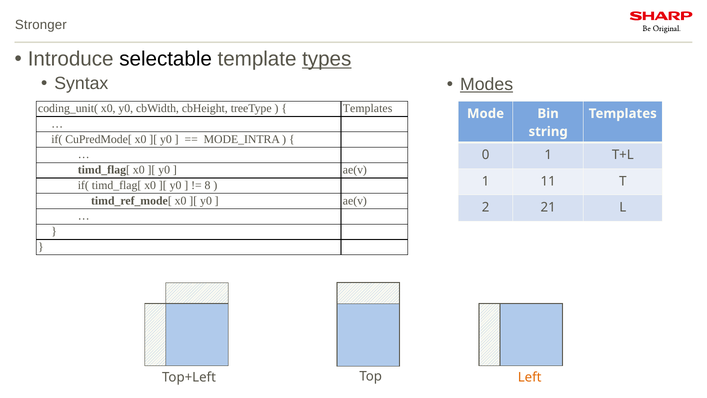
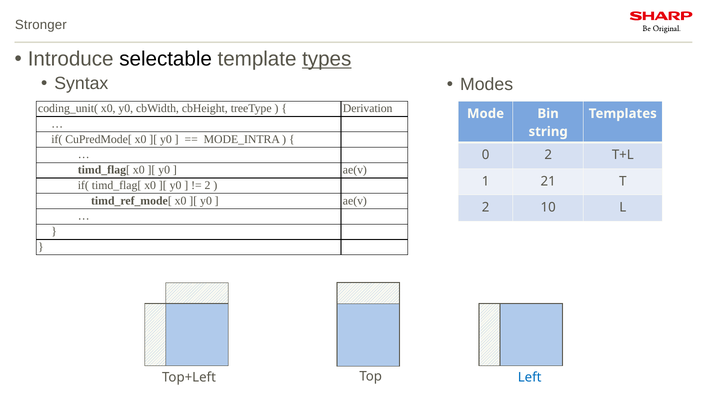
Modes underline: present -> none
Templates at (368, 108): Templates -> Derivation
0 1: 1 -> 2
11: 11 -> 21
8 at (208, 185): 8 -> 2
21: 21 -> 10
Left colour: orange -> blue
